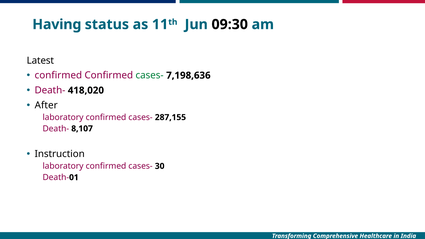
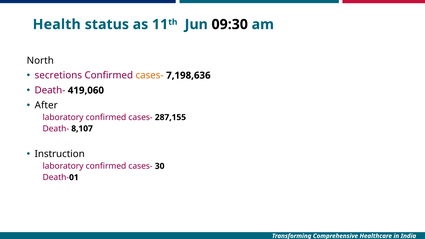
Having: Having -> Health
Latest: Latest -> North
confirmed at (58, 75): confirmed -> secretions
cases- at (150, 75) colour: green -> orange
418,020: 418,020 -> 419,060
